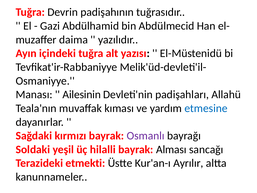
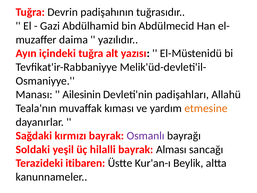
etmesine colour: blue -> orange
etmekti: etmekti -> itibaren
Ayrılır: Ayrılır -> Beylik
